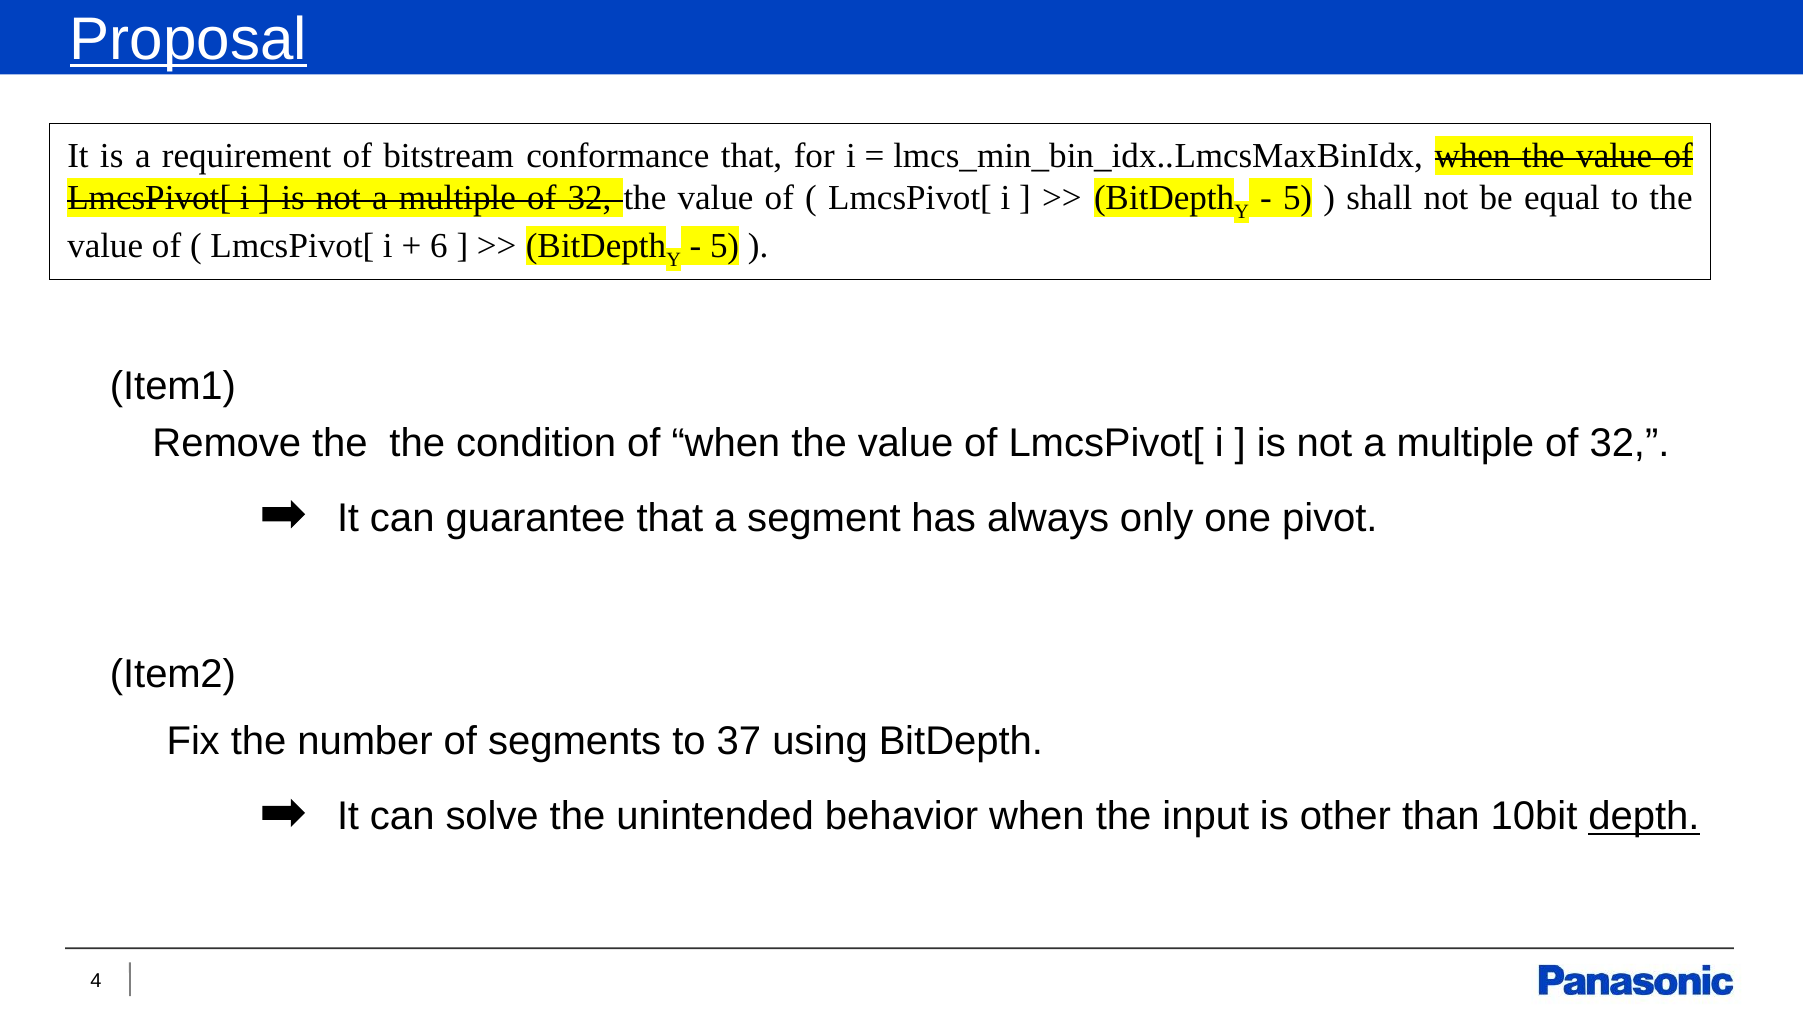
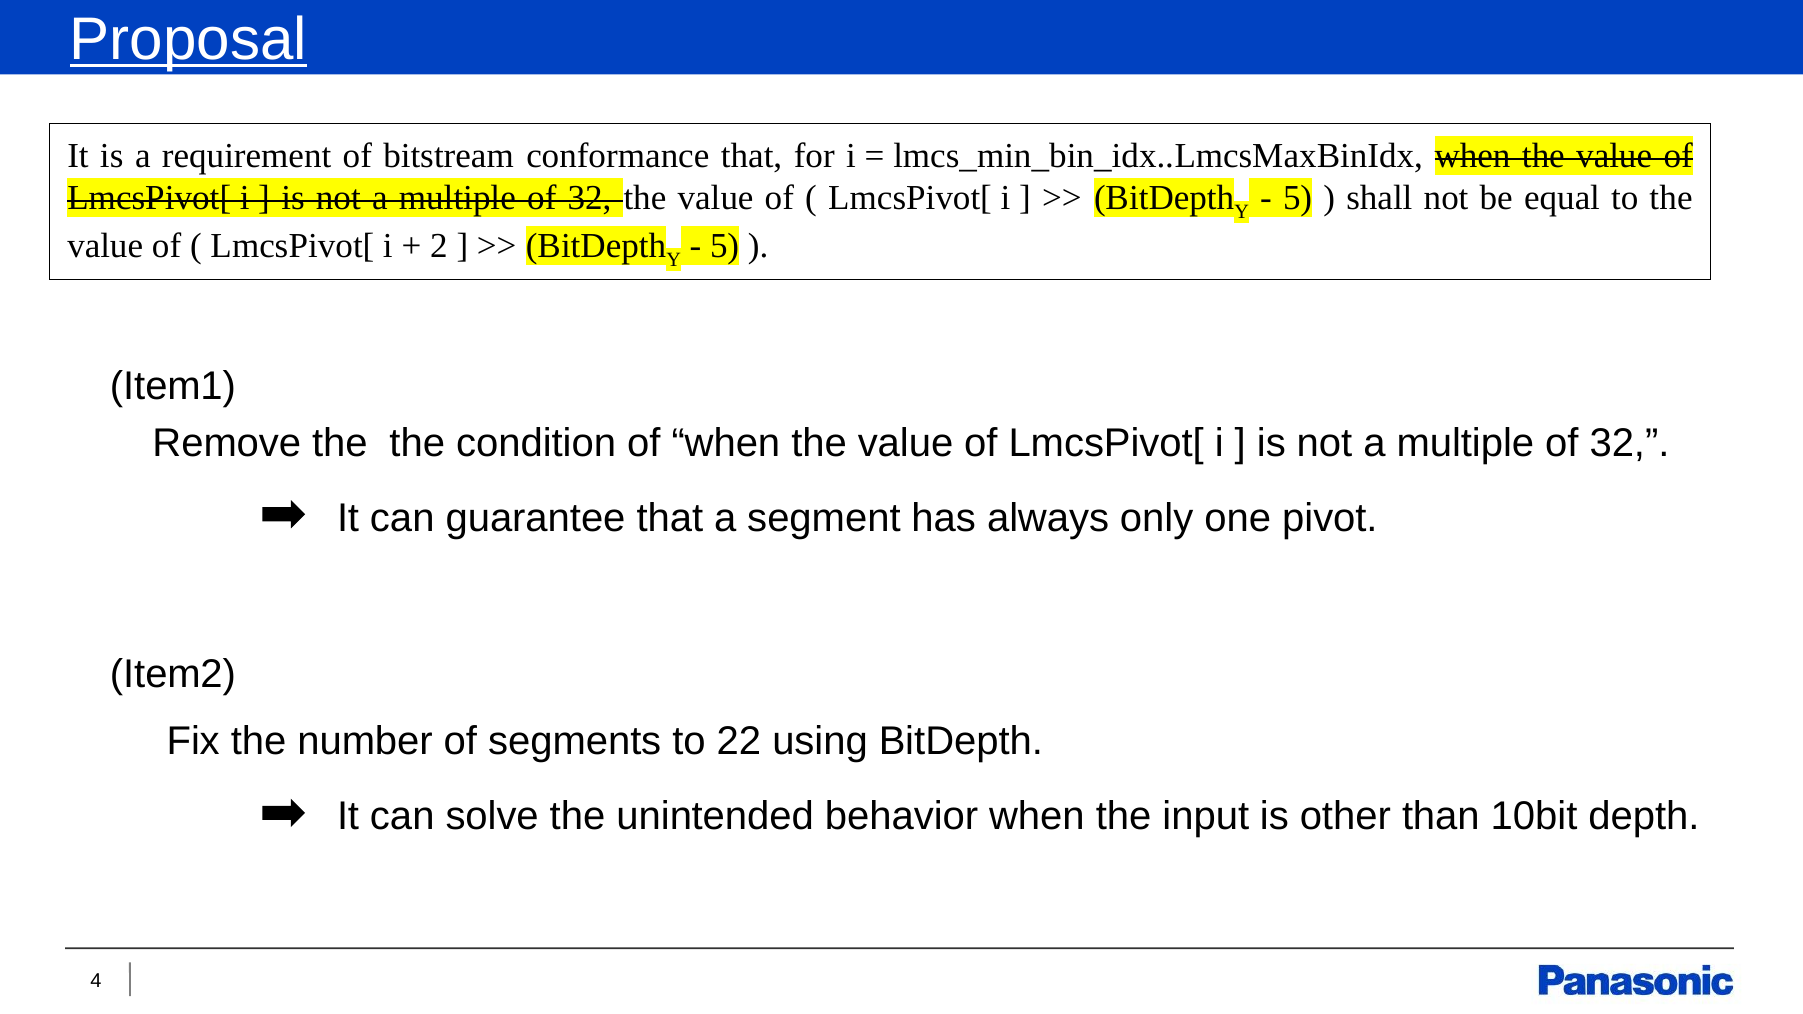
6: 6 -> 2
37: 37 -> 22
depth underline: present -> none
